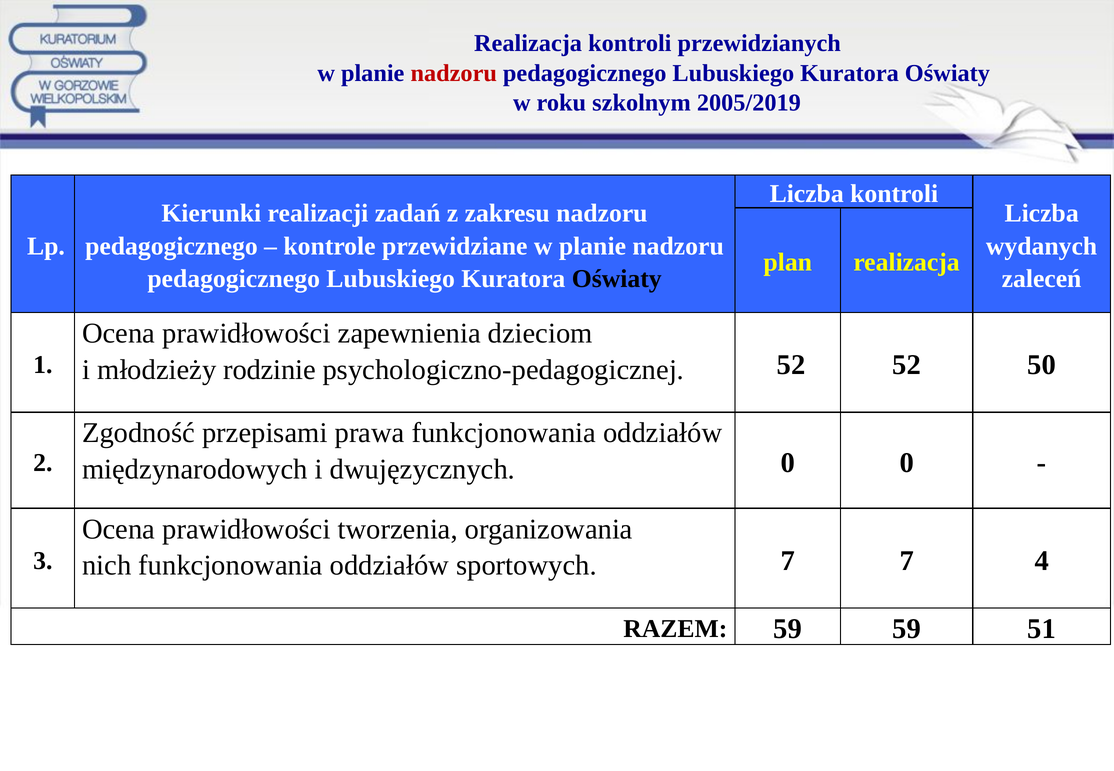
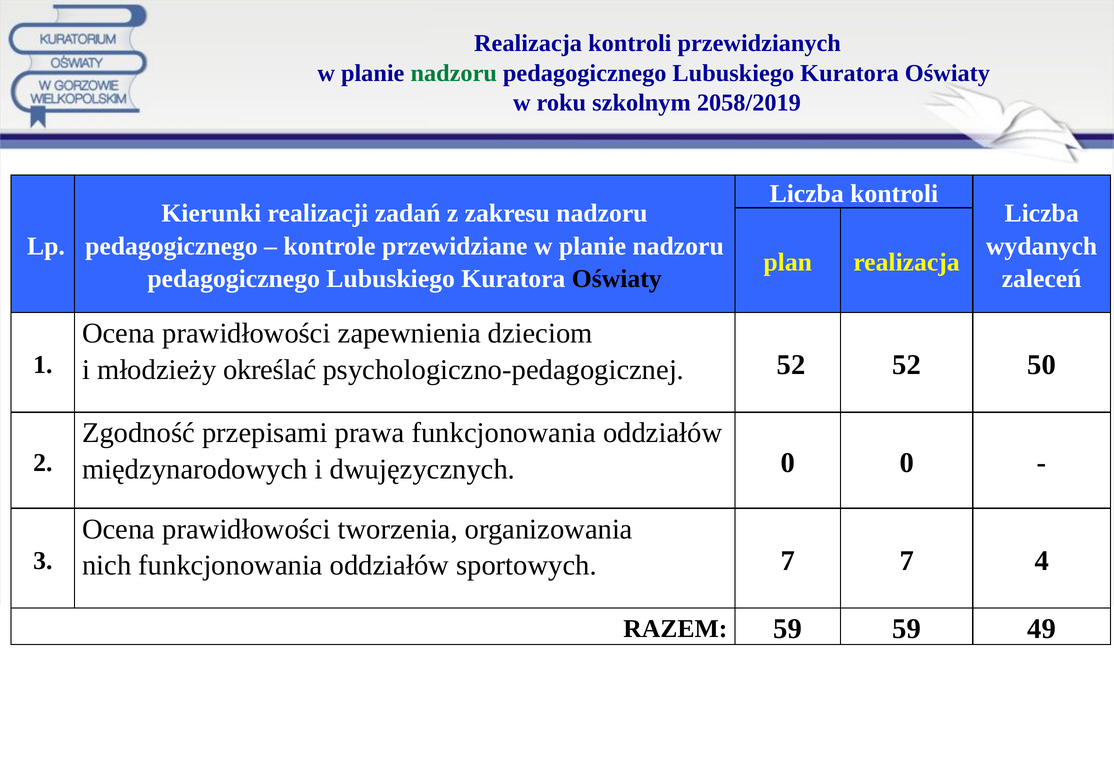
nadzoru at (454, 73) colour: red -> green
2005/2019: 2005/2019 -> 2058/2019
rodzinie: rodzinie -> określać
51: 51 -> 49
